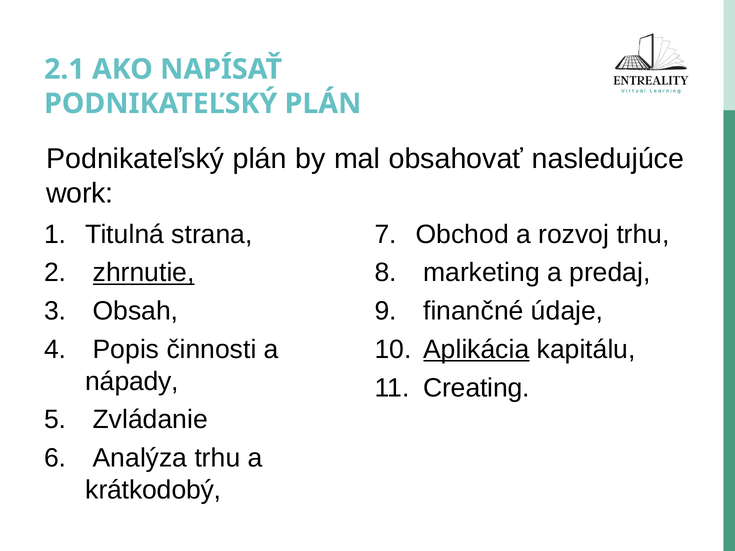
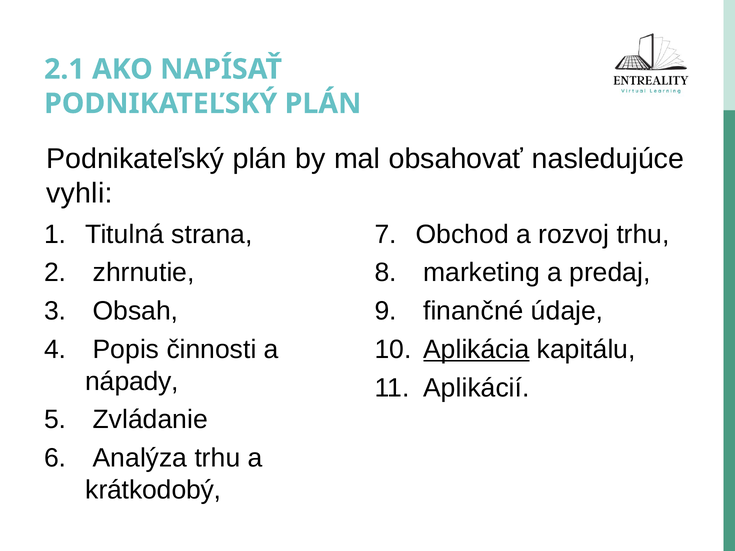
work: work -> vyhli
zhrnutie underline: present -> none
Creating: Creating -> Aplikácií
